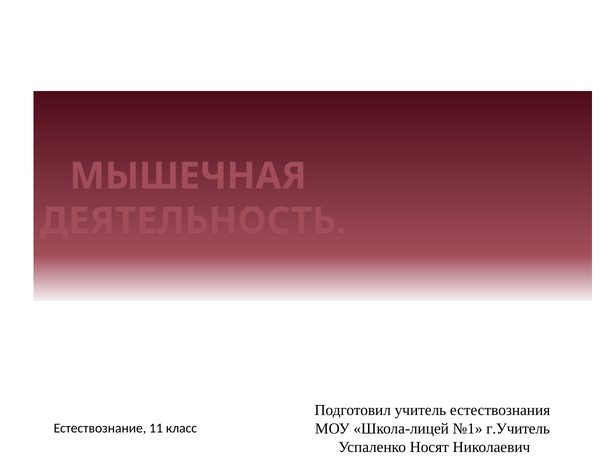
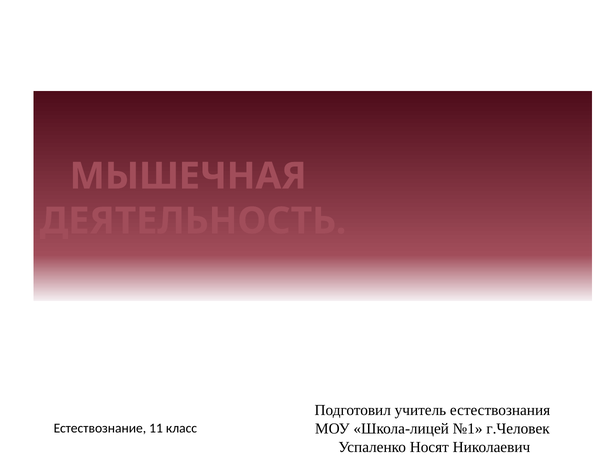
г.Учитель: г.Учитель -> г.Человек
